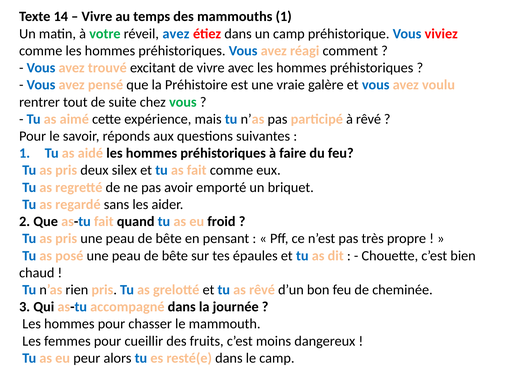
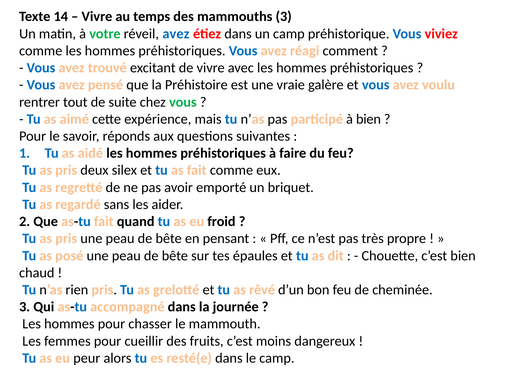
mammouths 1: 1 -> 3
à rêvé: rêvé -> bien
